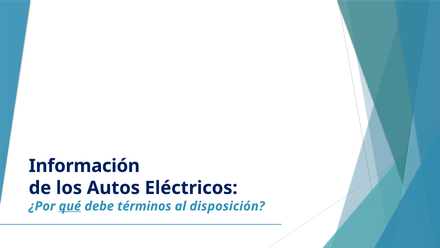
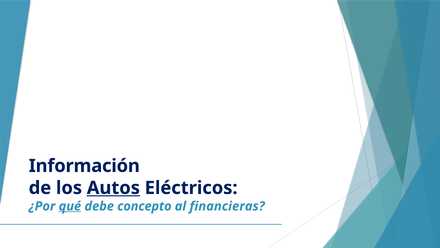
Autos underline: none -> present
términos: términos -> concepto
disposición: disposición -> financieras
